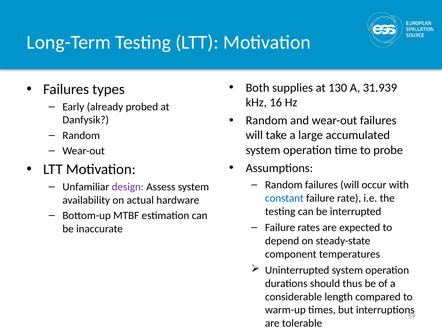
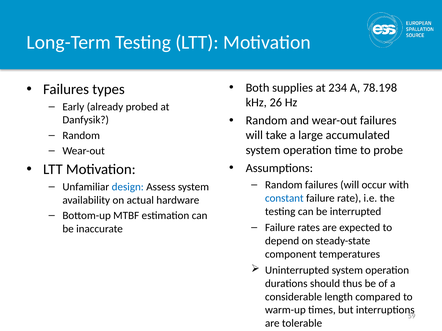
130: 130 -> 234
31.939: 31.939 -> 78.198
16: 16 -> 26
design colour: purple -> blue
